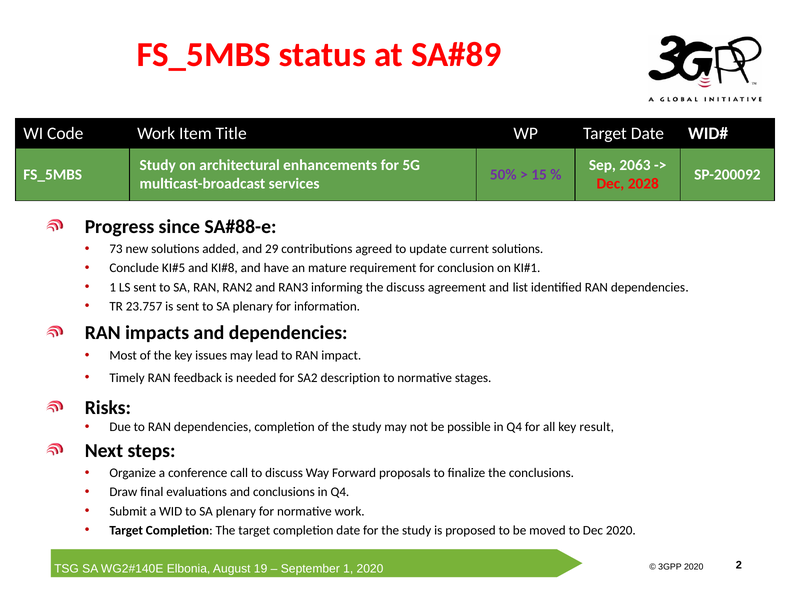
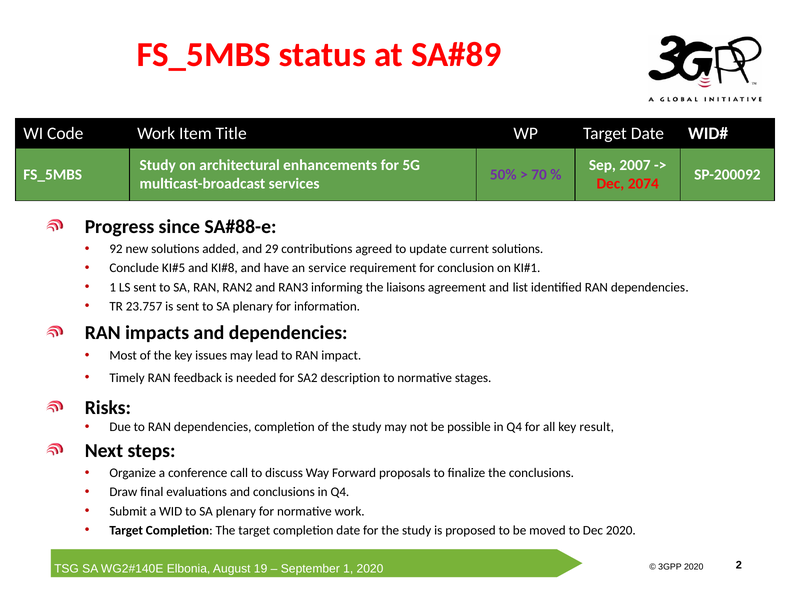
2063: 2063 -> 2007
15: 15 -> 70
2028: 2028 -> 2074
73: 73 -> 92
mature: mature -> service
the discuss: discuss -> liaisons
